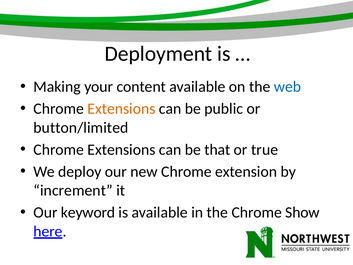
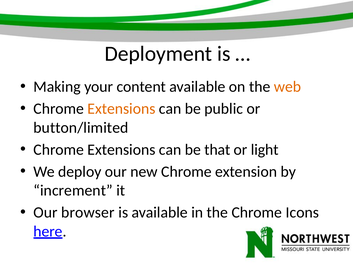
web colour: blue -> orange
true: true -> light
keyword: keyword -> browser
Show: Show -> Icons
